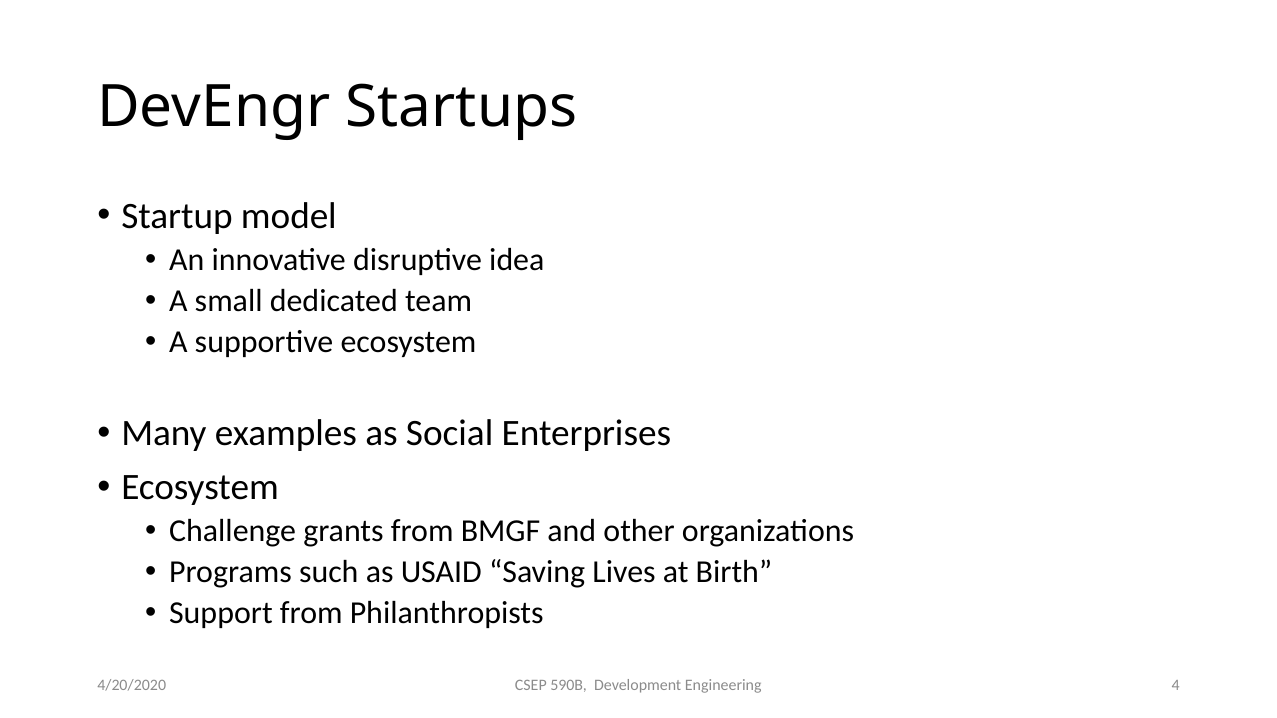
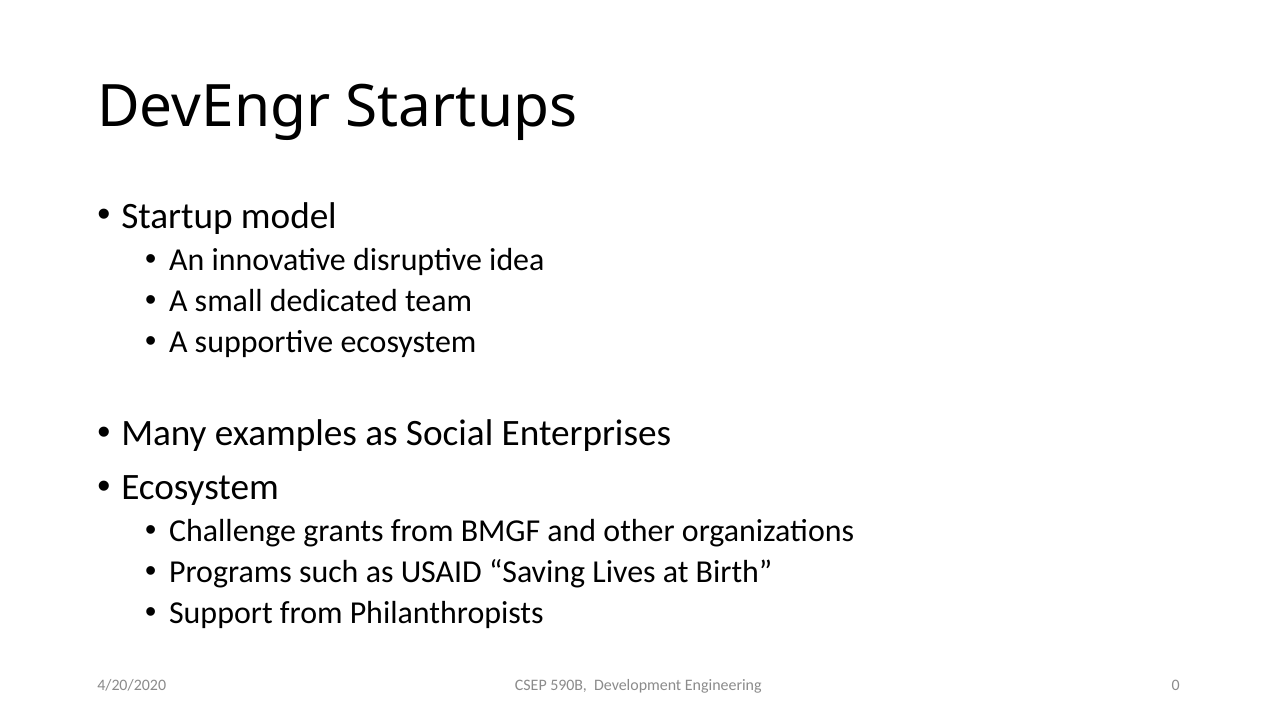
4: 4 -> 0
